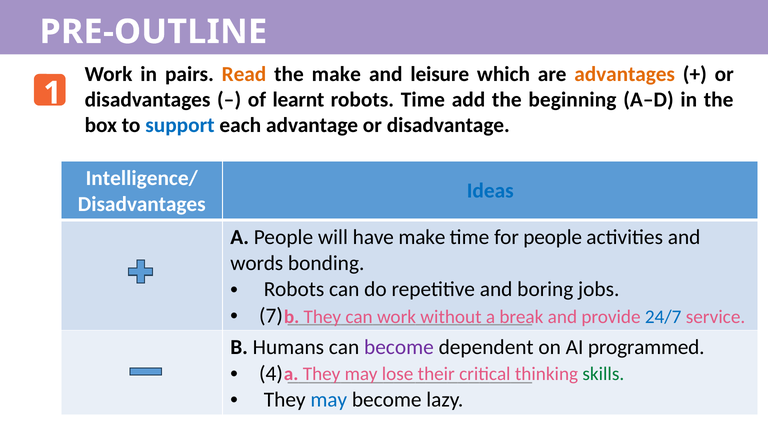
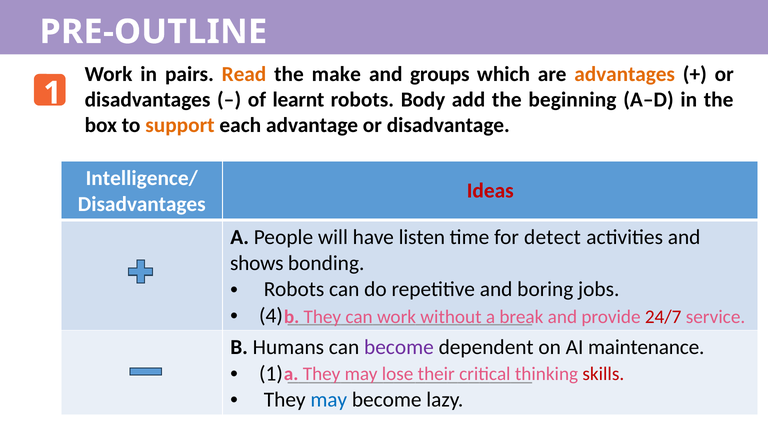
leisure: leisure -> groups
robots Time: Time -> Body
support colour: blue -> orange
Ideas colour: blue -> red
have make: make -> listen
for people: people -> detect
words: words -> shows
7: 7 -> 4
24/7 colour: blue -> red
programmed: programmed -> maintenance
4 at (271, 373): 4 -> 1
skills colour: green -> red
